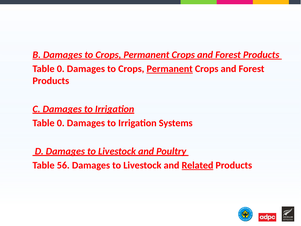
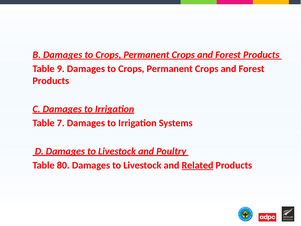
0 at (61, 69): 0 -> 9
Permanent at (170, 69) underline: present -> none
0 at (61, 123): 0 -> 7
56: 56 -> 80
